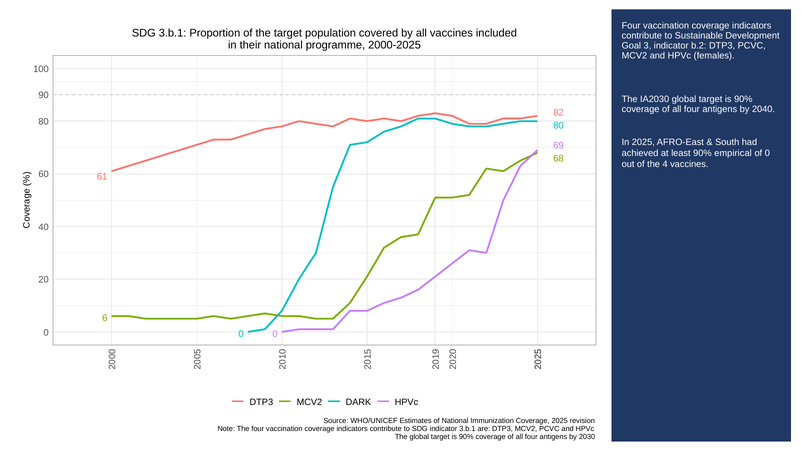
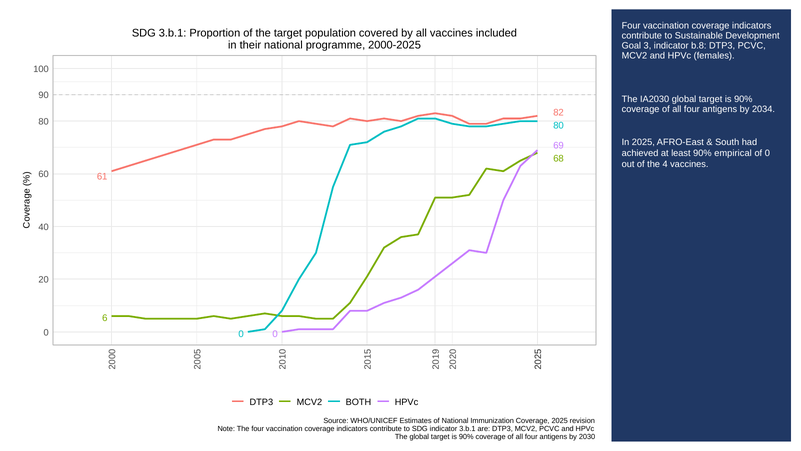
b.2: b.2 -> b.8
2040: 2040 -> 2034
DARK: DARK -> BOTH
